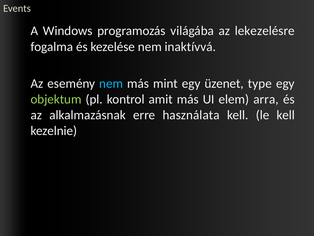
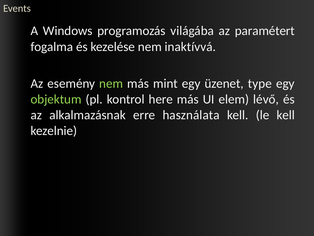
lekezelésre: lekezelésre -> paramétert
nem at (111, 83) colour: light blue -> light green
amit: amit -> here
arra: arra -> lévő
